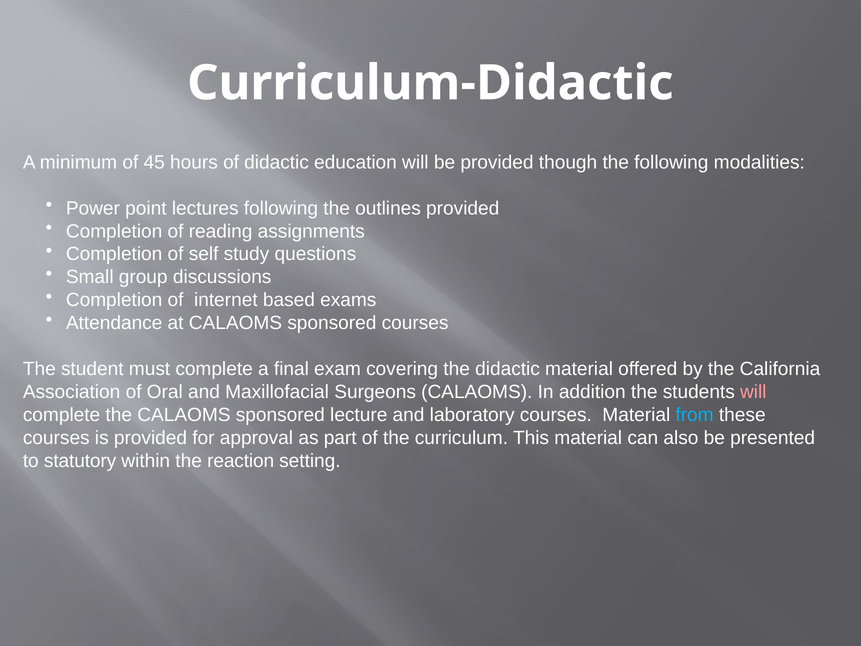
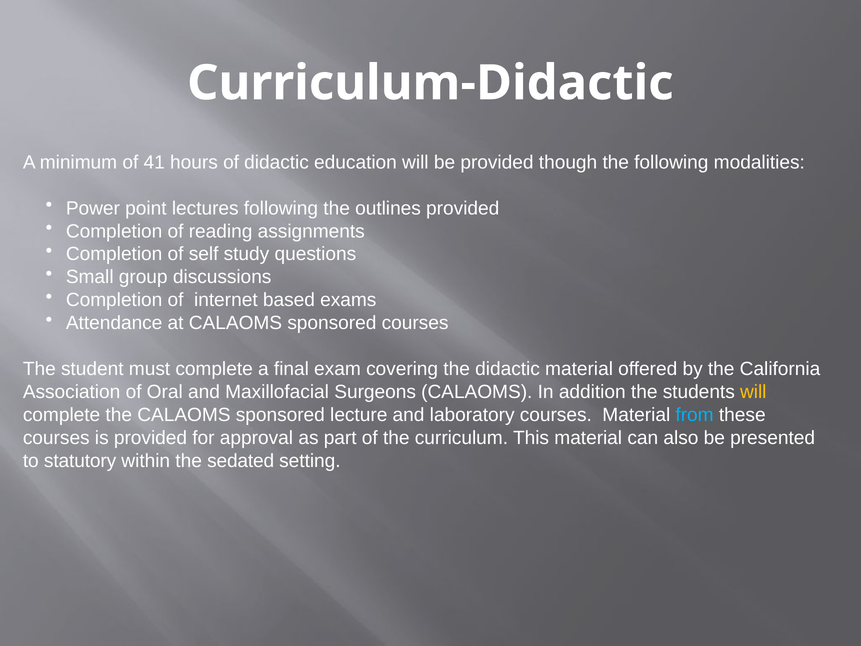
45: 45 -> 41
will at (753, 392) colour: pink -> yellow
reaction: reaction -> sedated
